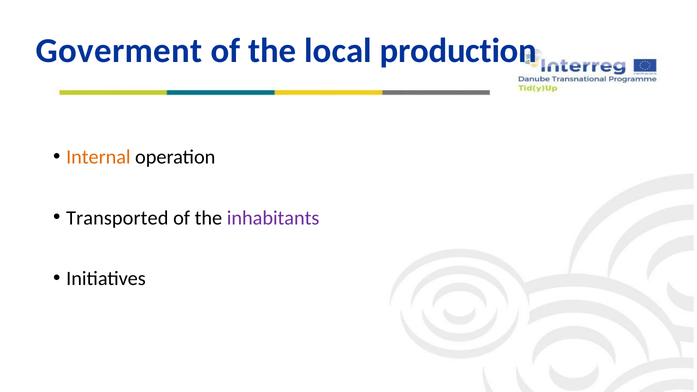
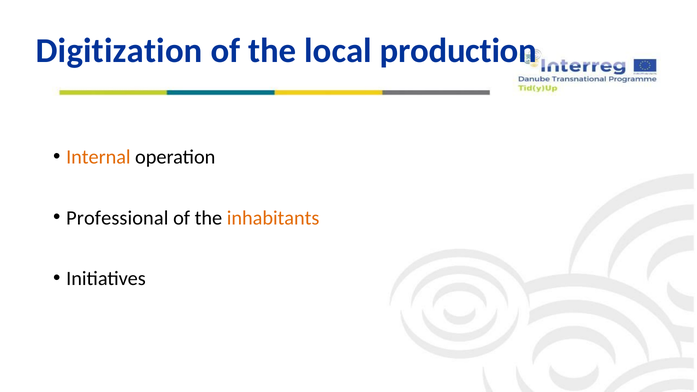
Goverment: Goverment -> Digitization
Transported: Transported -> Professional
inhabitants colour: purple -> orange
